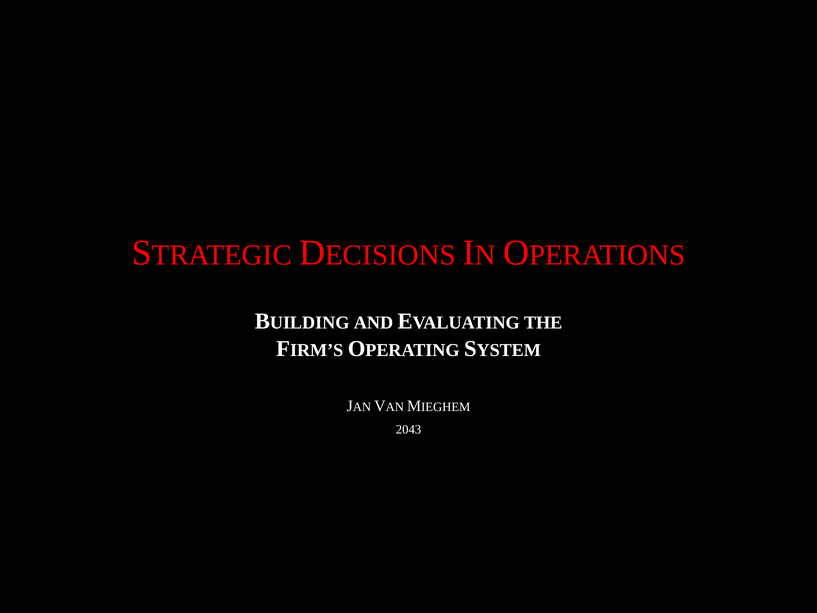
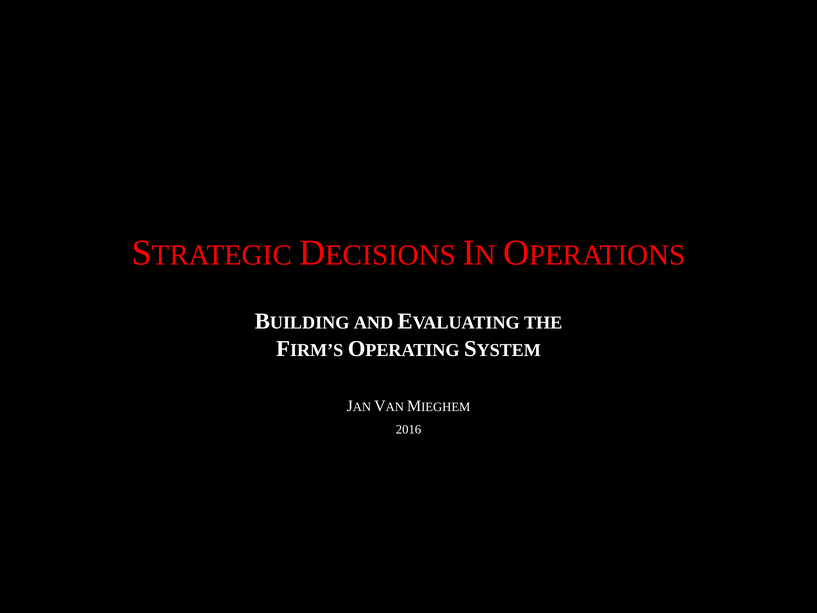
2043: 2043 -> 2016
